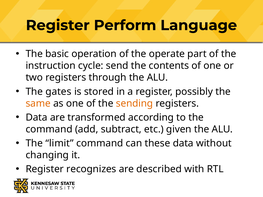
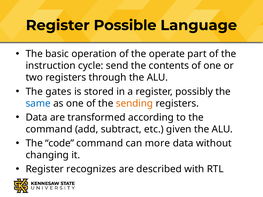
Perform: Perform -> Possible
same colour: orange -> blue
limit: limit -> code
these: these -> more
